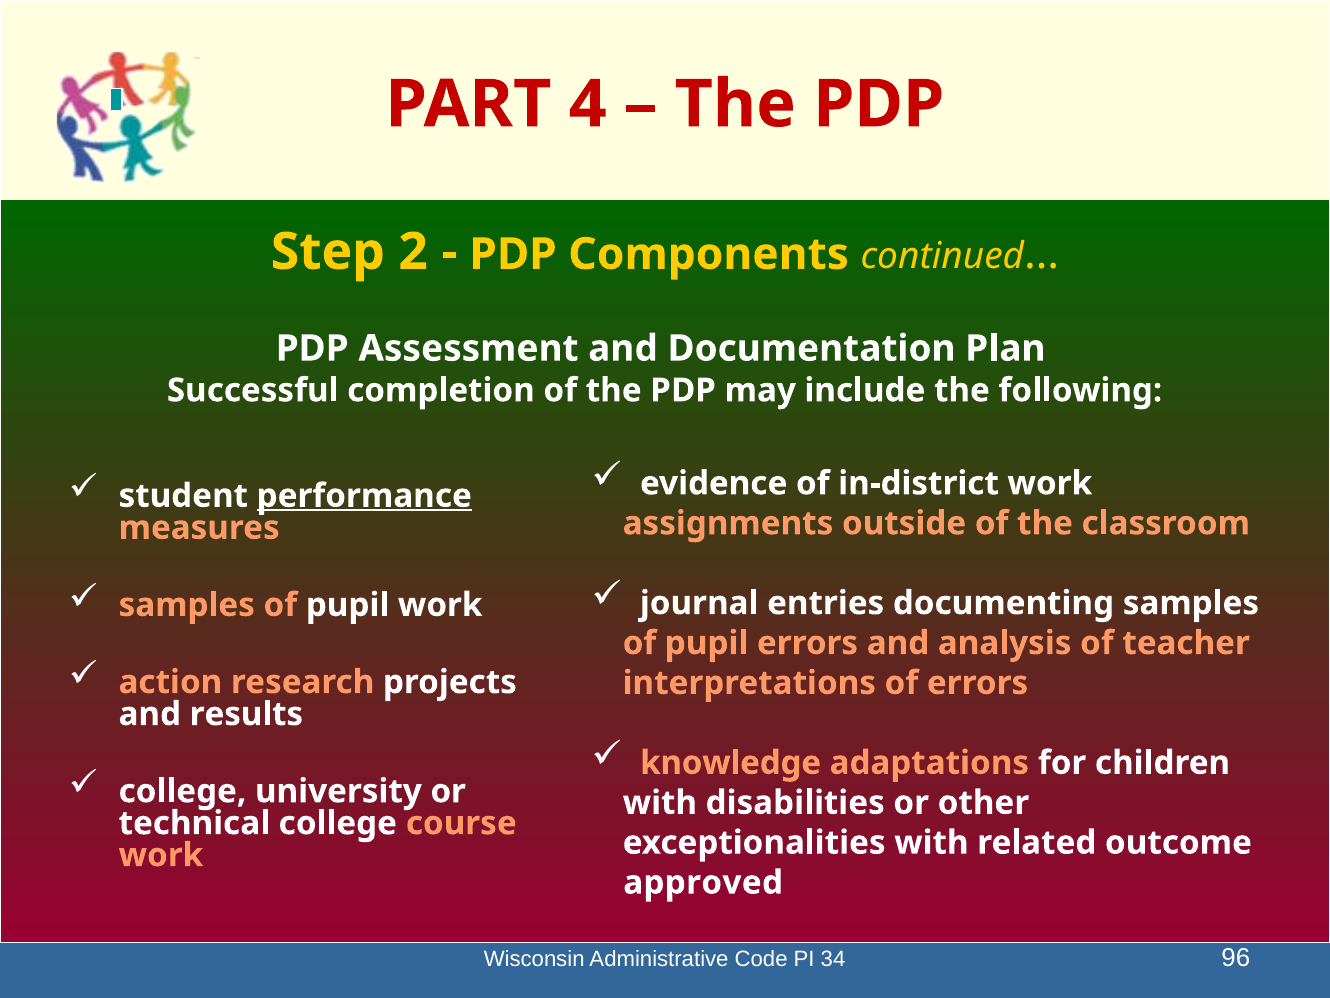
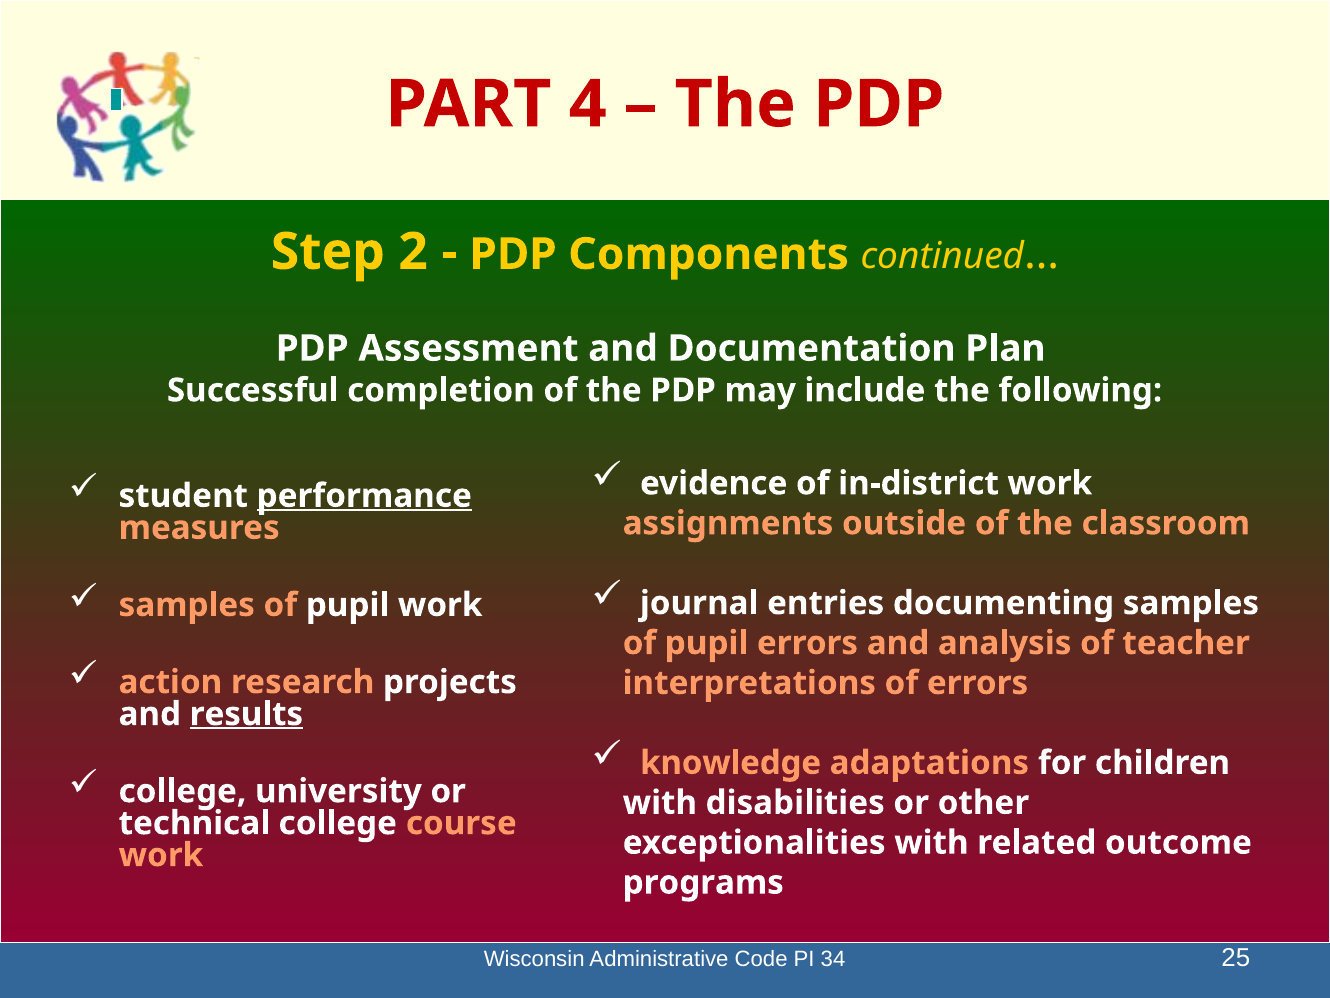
results underline: none -> present
approved: approved -> programs
96: 96 -> 25
